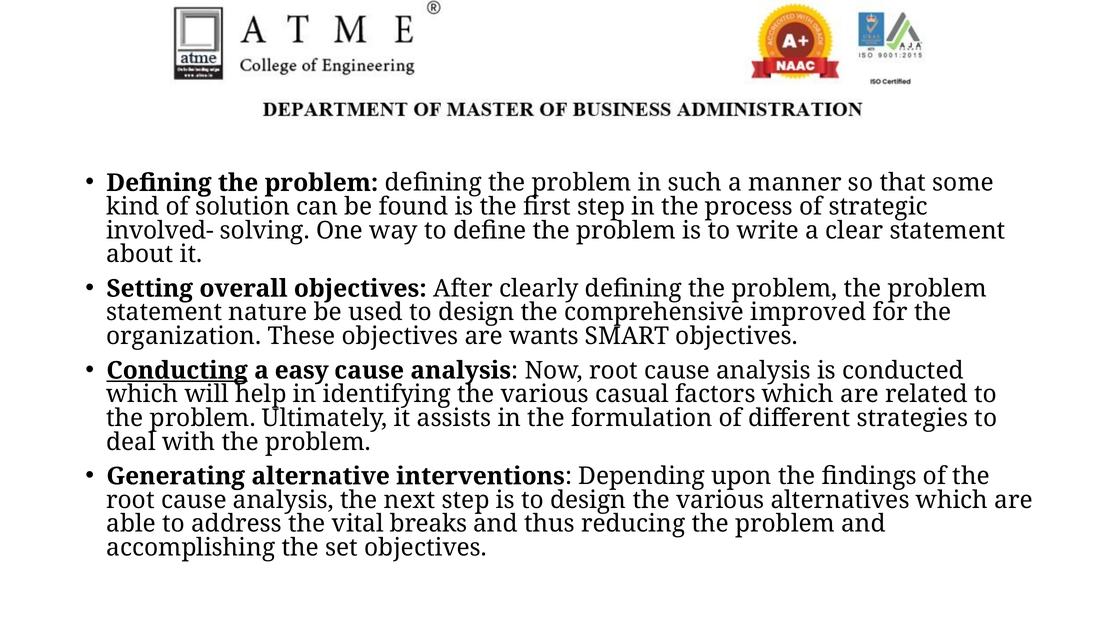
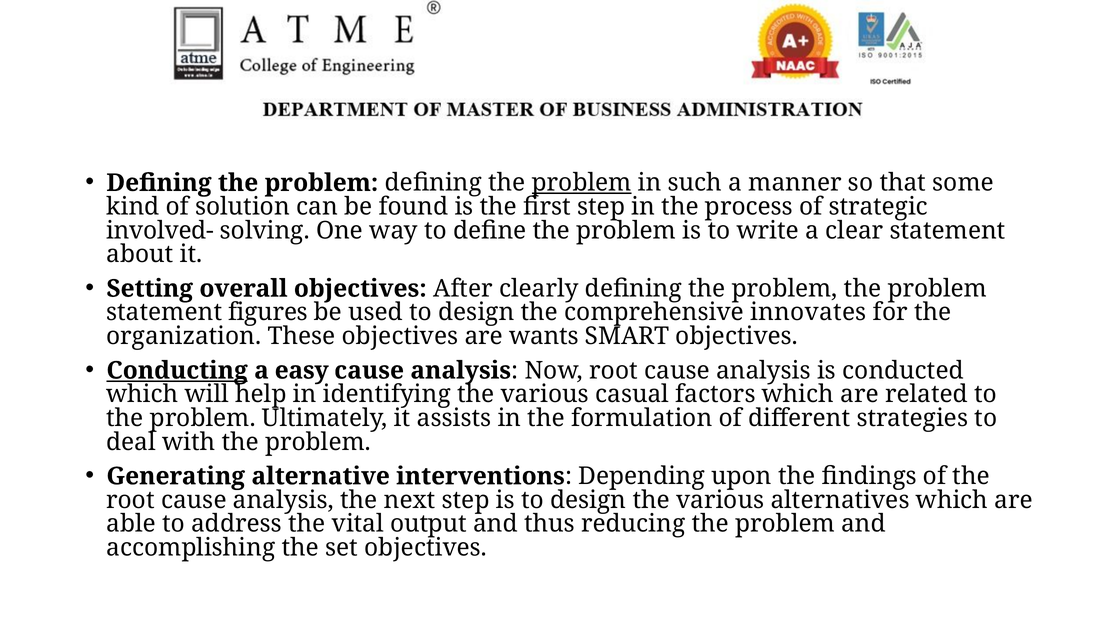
problem at (582, 183) underline: none -> present
nature: nature -> figures
improved: improved -> innovates
breaks: breaks -> output
